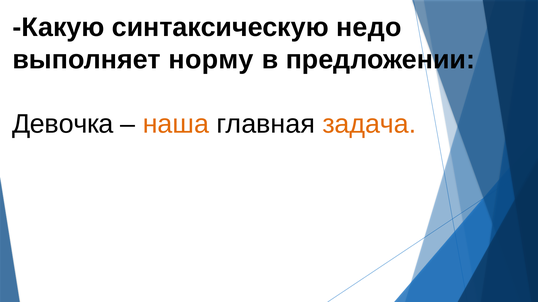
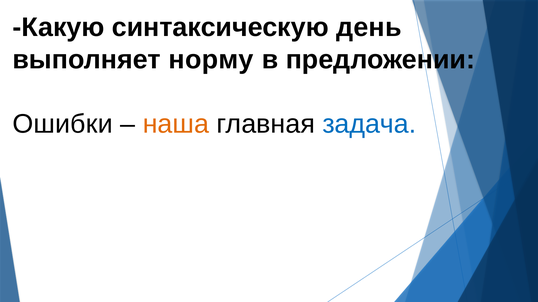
недо: недо -> день
Девочка: Девочка -> Ошибки
задача colour: orange -> blue
